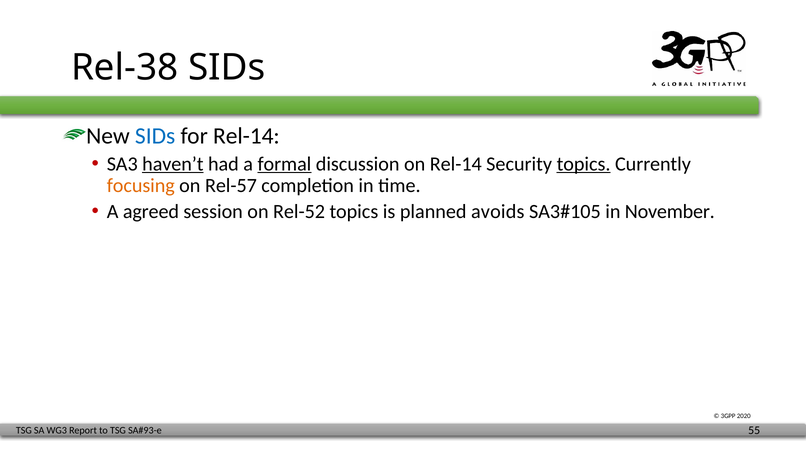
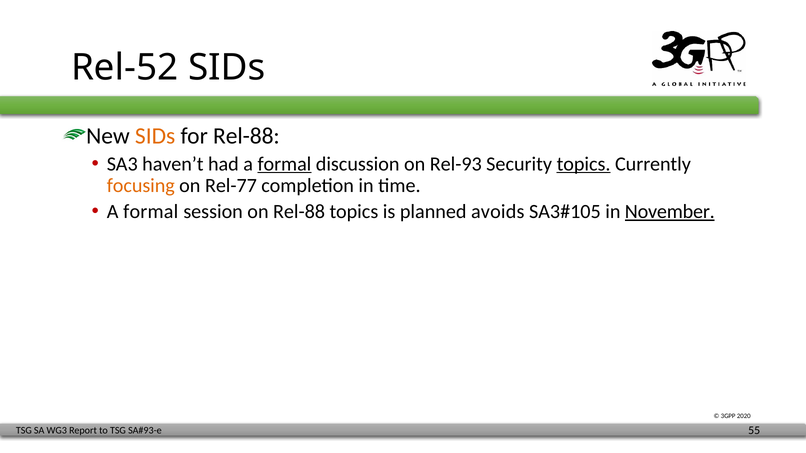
Rel-38: Rel-38 -> Rel-52
SIDs at (155, 136) colour: blue -> orange
for Rel-14: Rel-14 -> Rel-88
haven’t underline: present -> none
on Rel-14: Rel-14 -> Rel-93
Rel-57: Rel-57 -> Rel-77
agreed at (151, 212): agreed -> formal
on Rel-52: Rel-52 -> Rel-88
November underline: none -> present
